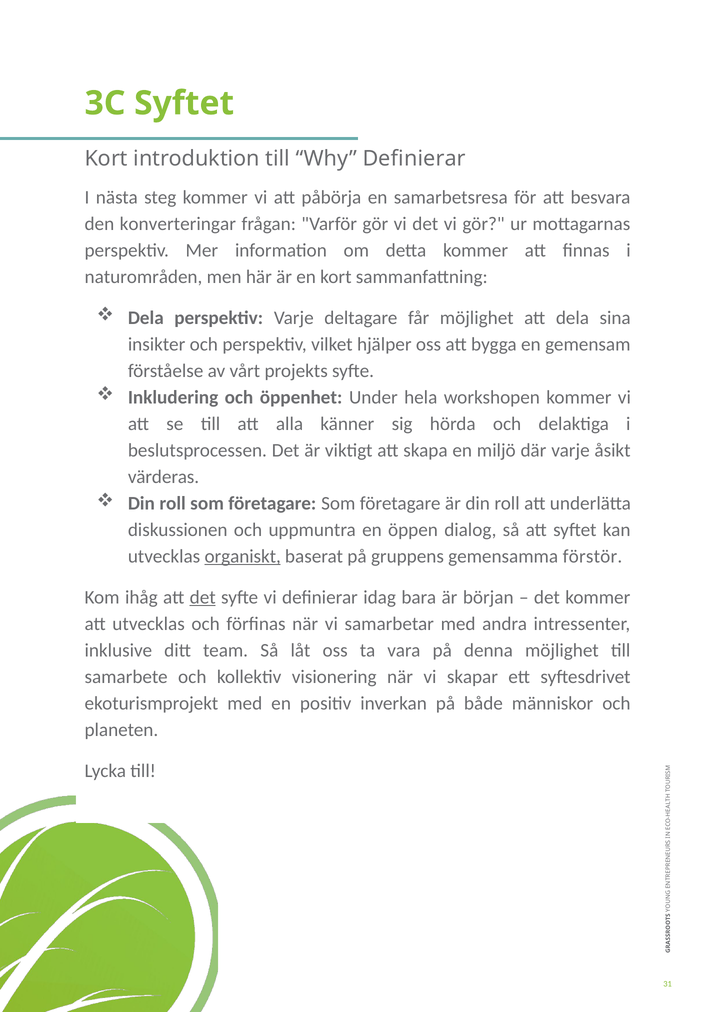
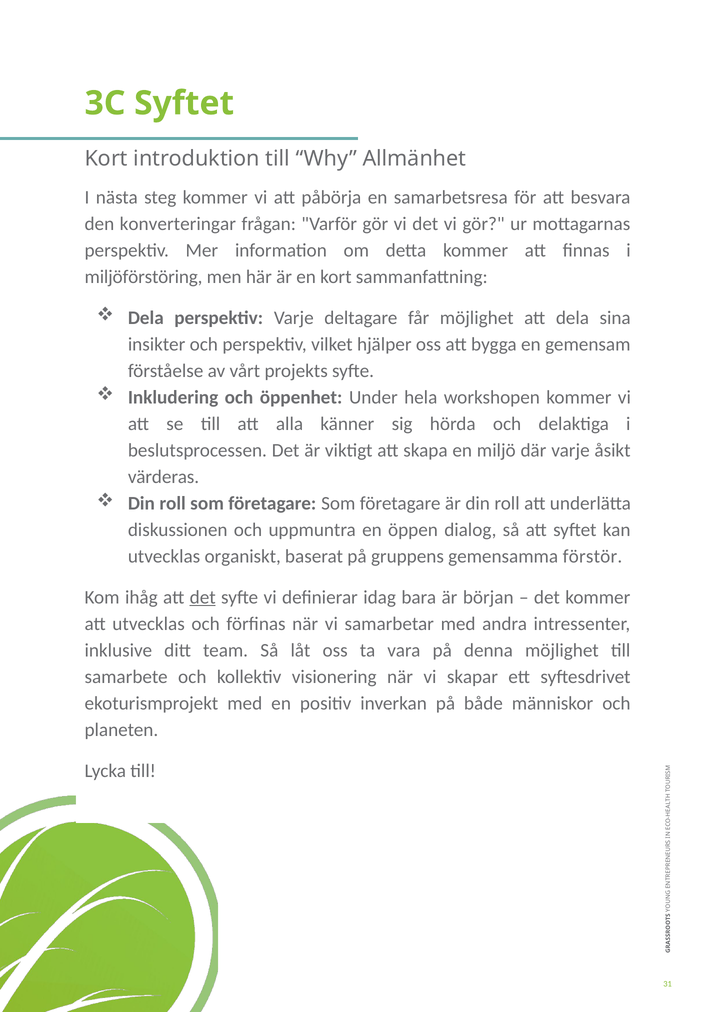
Why Definierar: Definierar -> Allmänhet
naturområden: naturområden -> miljöförstöring
organiskt underline: present -> none
